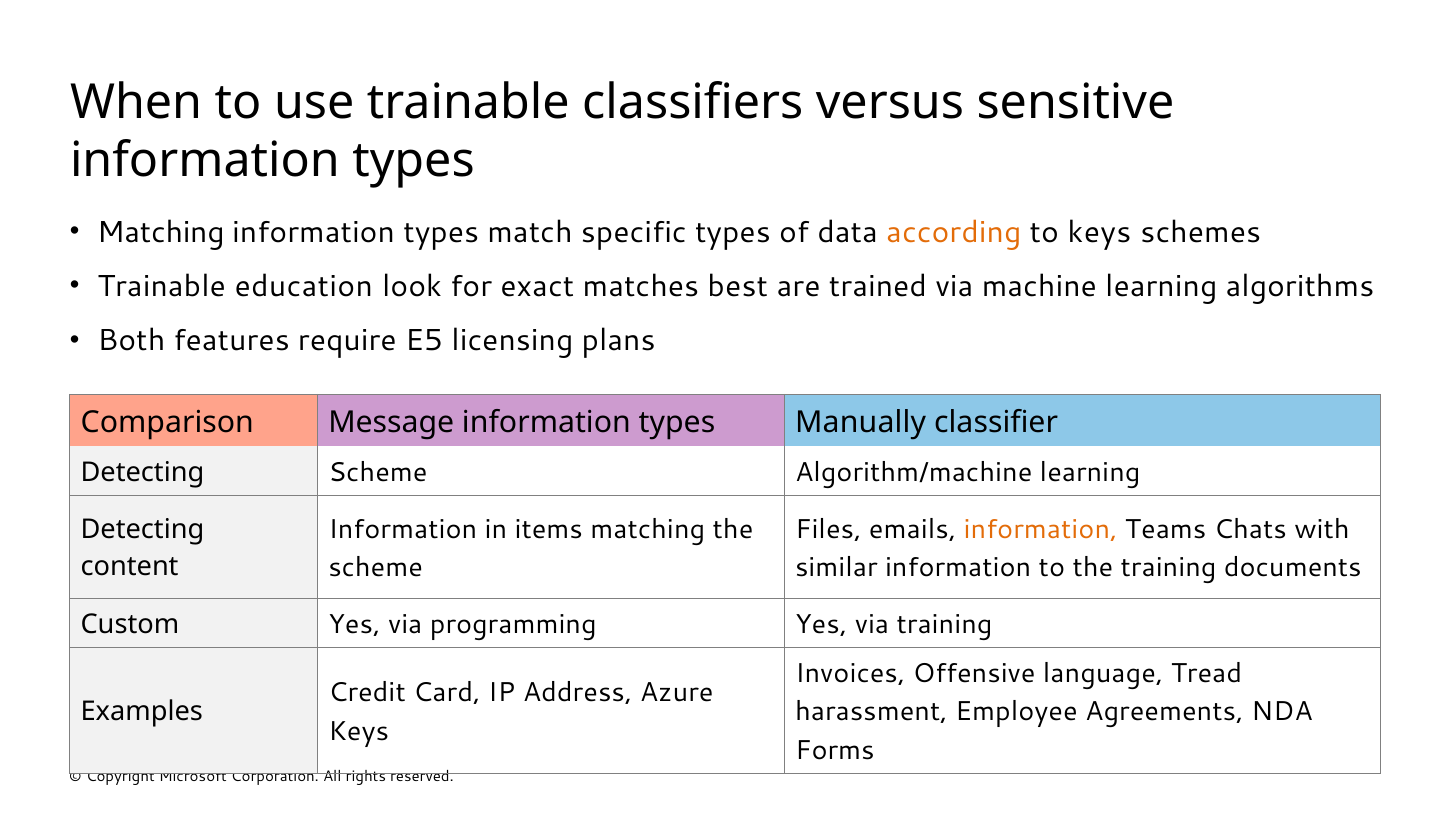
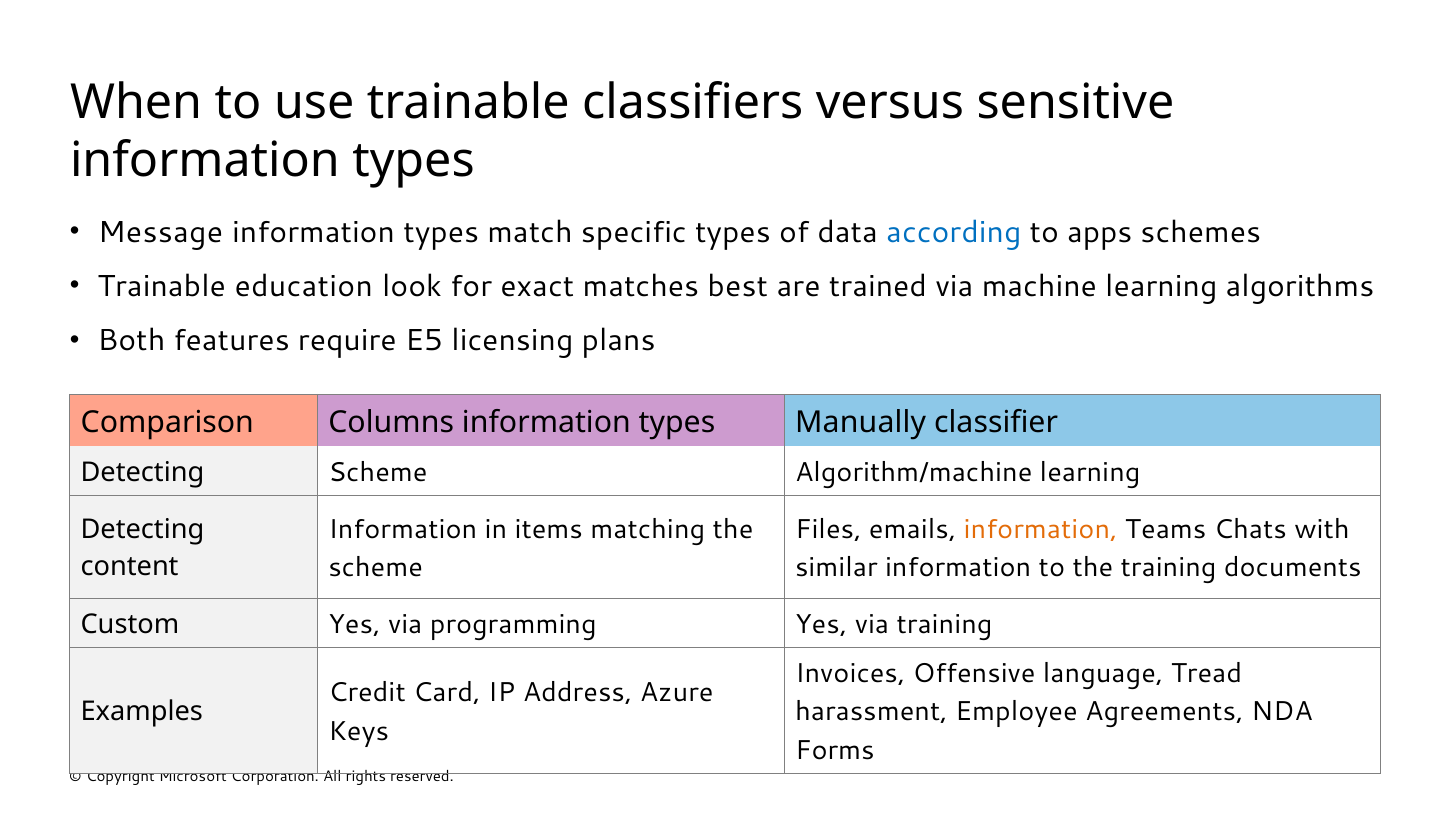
Matching at (161, 232): Matching -> Message
according colour: orange -> blue
to keys: keys -> apps
Message: Message -> Columns
